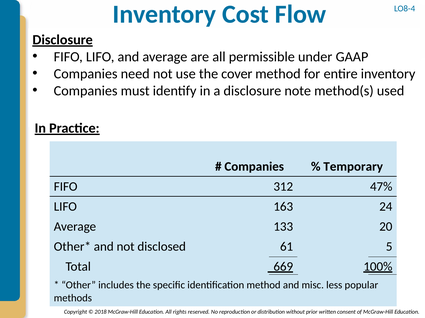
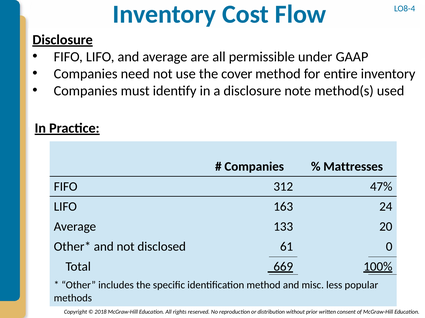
Temporary: Temporary -> Mattresses
5: 5 -> 0
